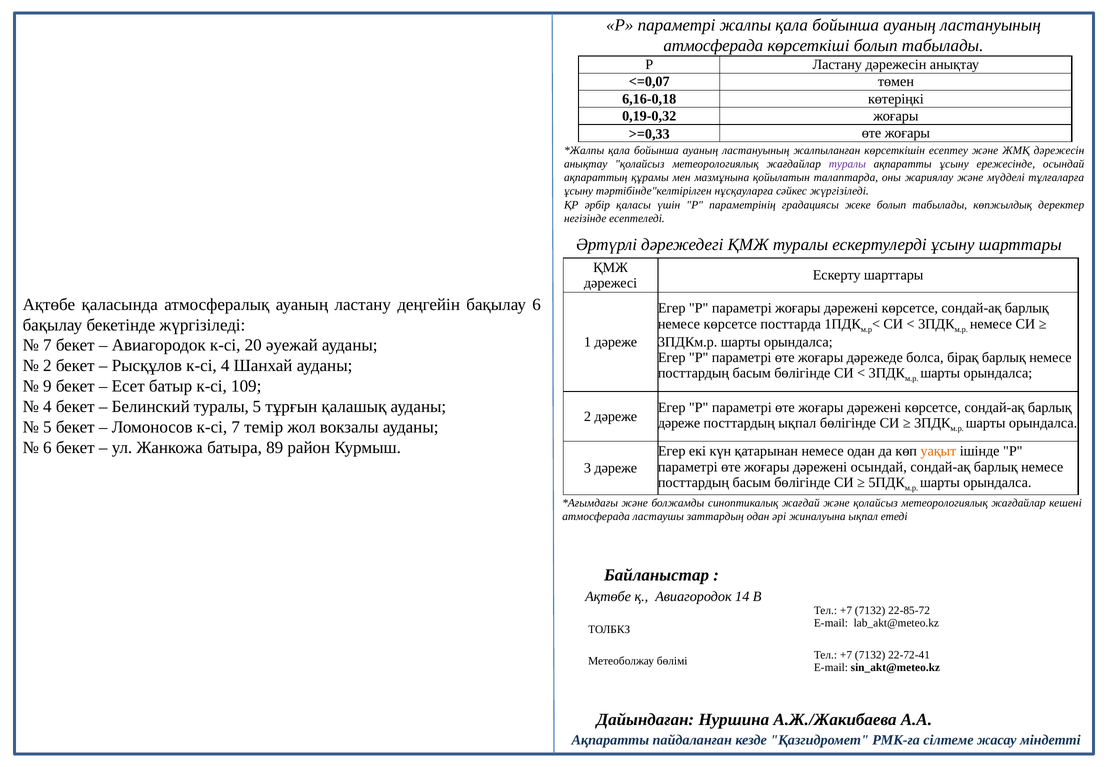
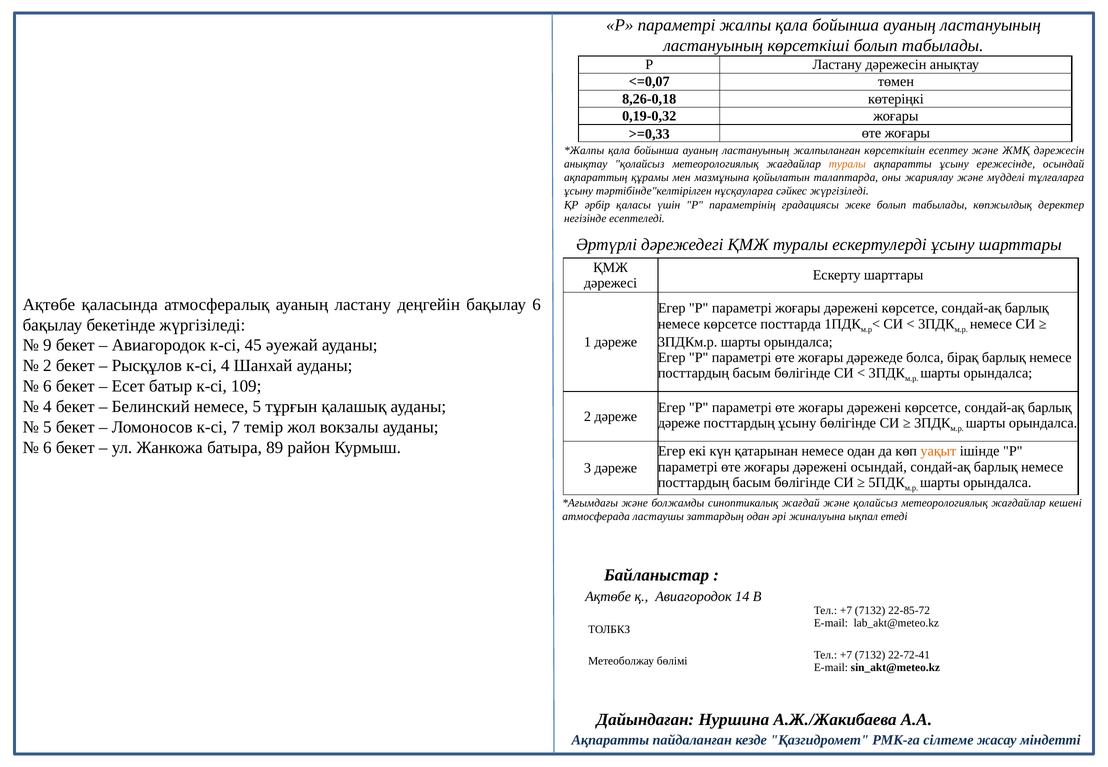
атмосферада at (713, 46): атмосферада -> ластануының
6,16-0,18: 6,16-0,18 -> 8,26-0,18
туралы at (847, 164) colour: purple -> orange
7 at (47, 345): 7 -> 9
20: 20 -> 45
9 at (47, 386): 9 -> 6
Белинский туралы: туралы -> немесе
посттардың ықпал: ықпал -> ұсыну
